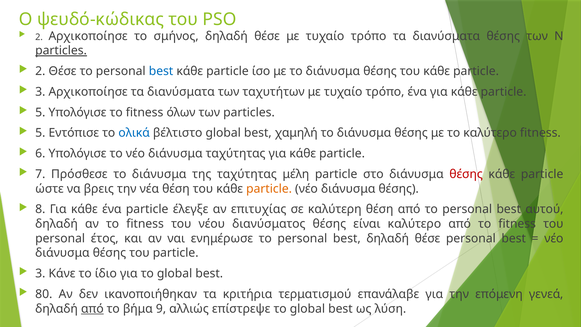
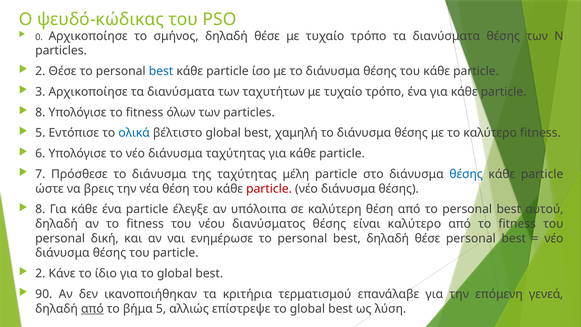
2 at (39, 37): 2 -> 0
particles at (61, 51) underline: present -> none
5 at (40, 112): 5 -> 8
θέσης at (466, 174) colour: red -> blue
particle at (269, 189) colour: orange -> red
επιτυχίας: επιτυχίας -> υπόλοιπα
έτος: έτος -> δική
3 at (40, 273): 3 -> 2
80: 80 -> 90
βήμα 9: 9 -> 5
